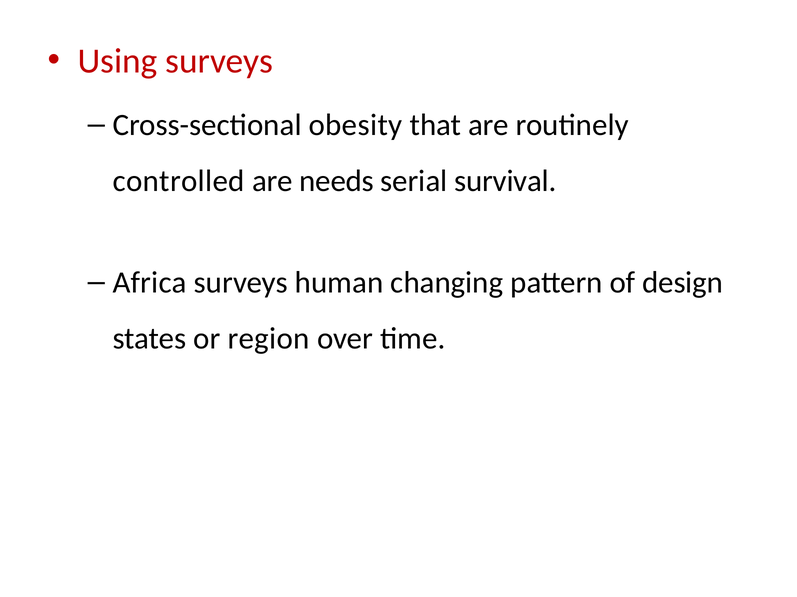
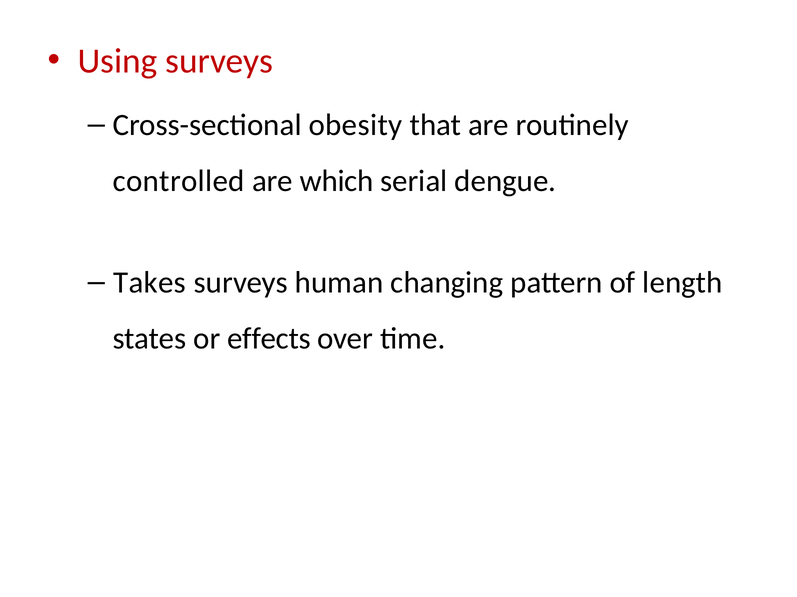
needs: needs -> which
survival: survival -> dengue
Africa: Africa -> Takes
design: design -> length
region: region -> effects
